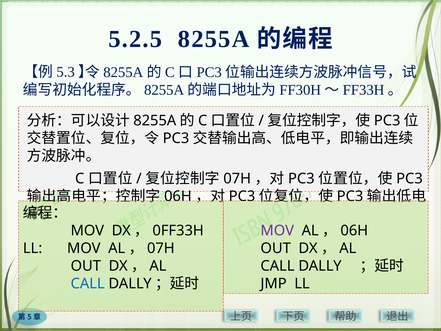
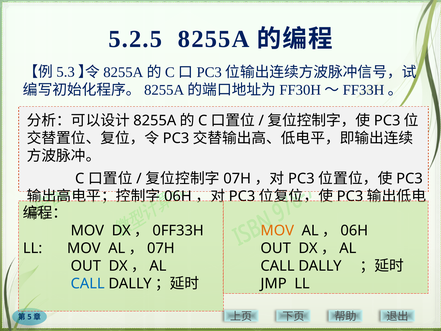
MOV at (277, 231) colour: purple -> orange
